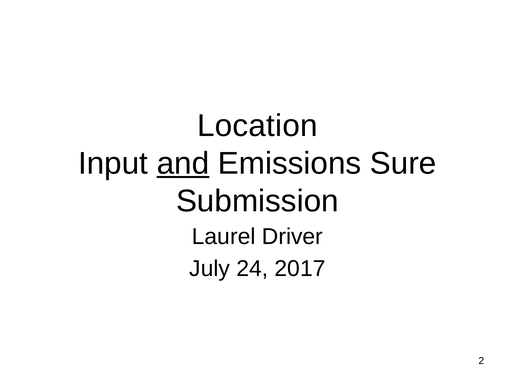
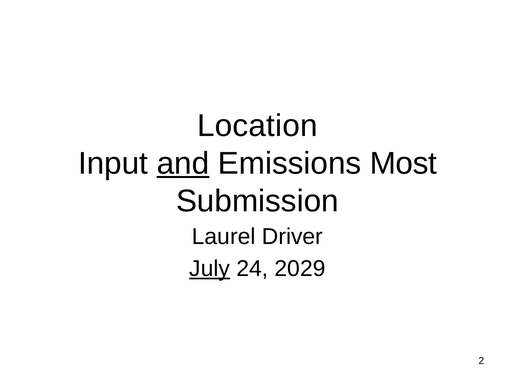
Sure: Sure -> Most
July underline: none -> present
2017: 2017 -> 2029
